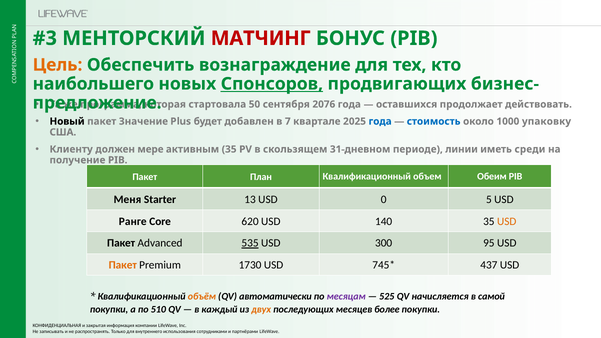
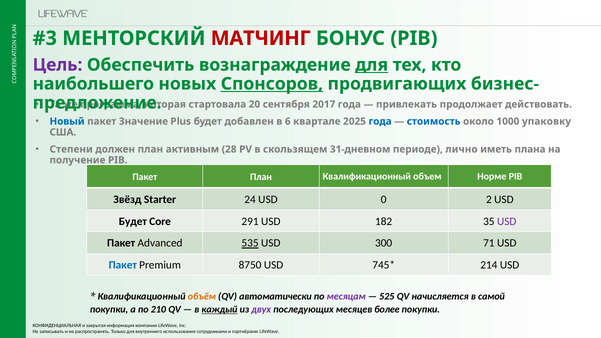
Цель colour: orange -> purple
для at (372, 65) underline: none -> present
50: 50 -> 20
2076: 2076 -> 2017
оставшихся: оставшихся -> привлекать
Новый colour: black -> blue
7: 7 -> 6
Клиенту: Клиенту -> Степени
должен мере: мере -> план
активным 35: 35 -> 28
линии: линии -> лично
среди: среди -> плана
Обеим: Обеим -> Норме
Меня: Меня -> Звёзд
13: 13 -> 24
5: 5 -> 2
Ранге at (133, 221): Ранге -> Будет
620: 620 -> 291
140: 140 -> 182
USD at (507, 221) colour: orange -> purple
95: 95 -> 71
Пакет at (123, 265) colour: orange -> blue
1730: 1730 -> 8750
437: 437 -> 214
510: 510 -> 210
каждый underline: none -> present
двух colour: orange -> purple
